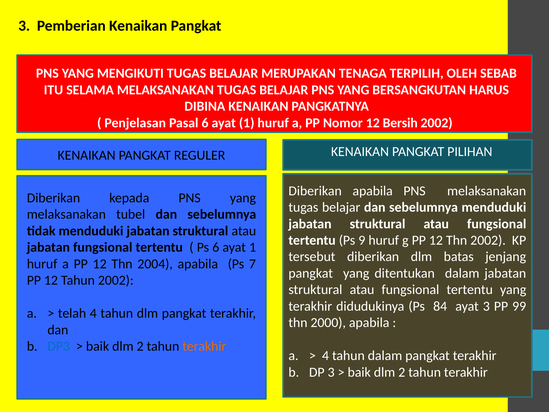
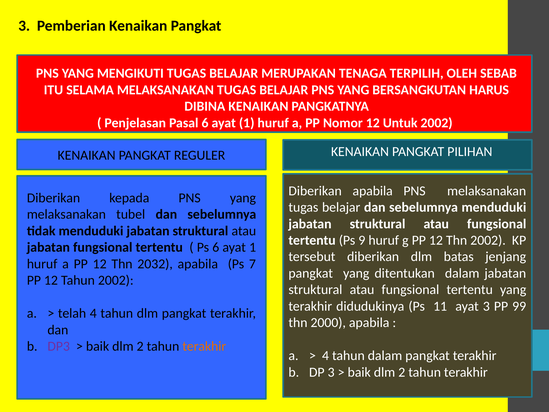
Bersih: Bersih -> Untuk
2004: 2004 -> 2032
84: 84 -> 11
DP3 colour: blue -> purple
